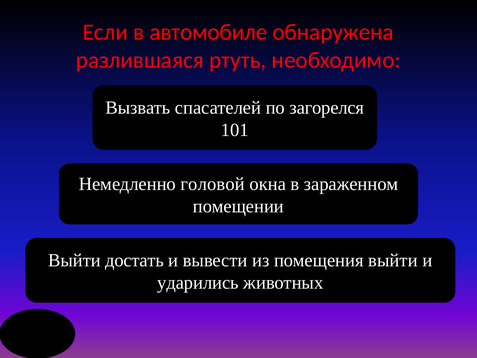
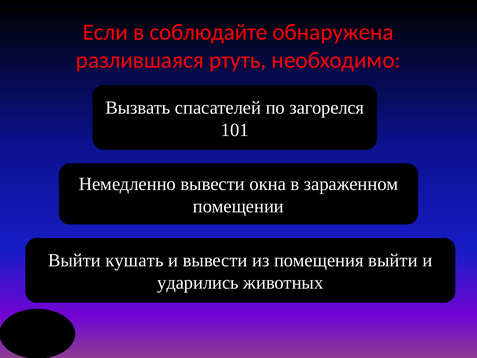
автомобиле: автомобиле -> соблюдайте
Немедленно головой: головой -> вывести
достать: достать -> кушать
